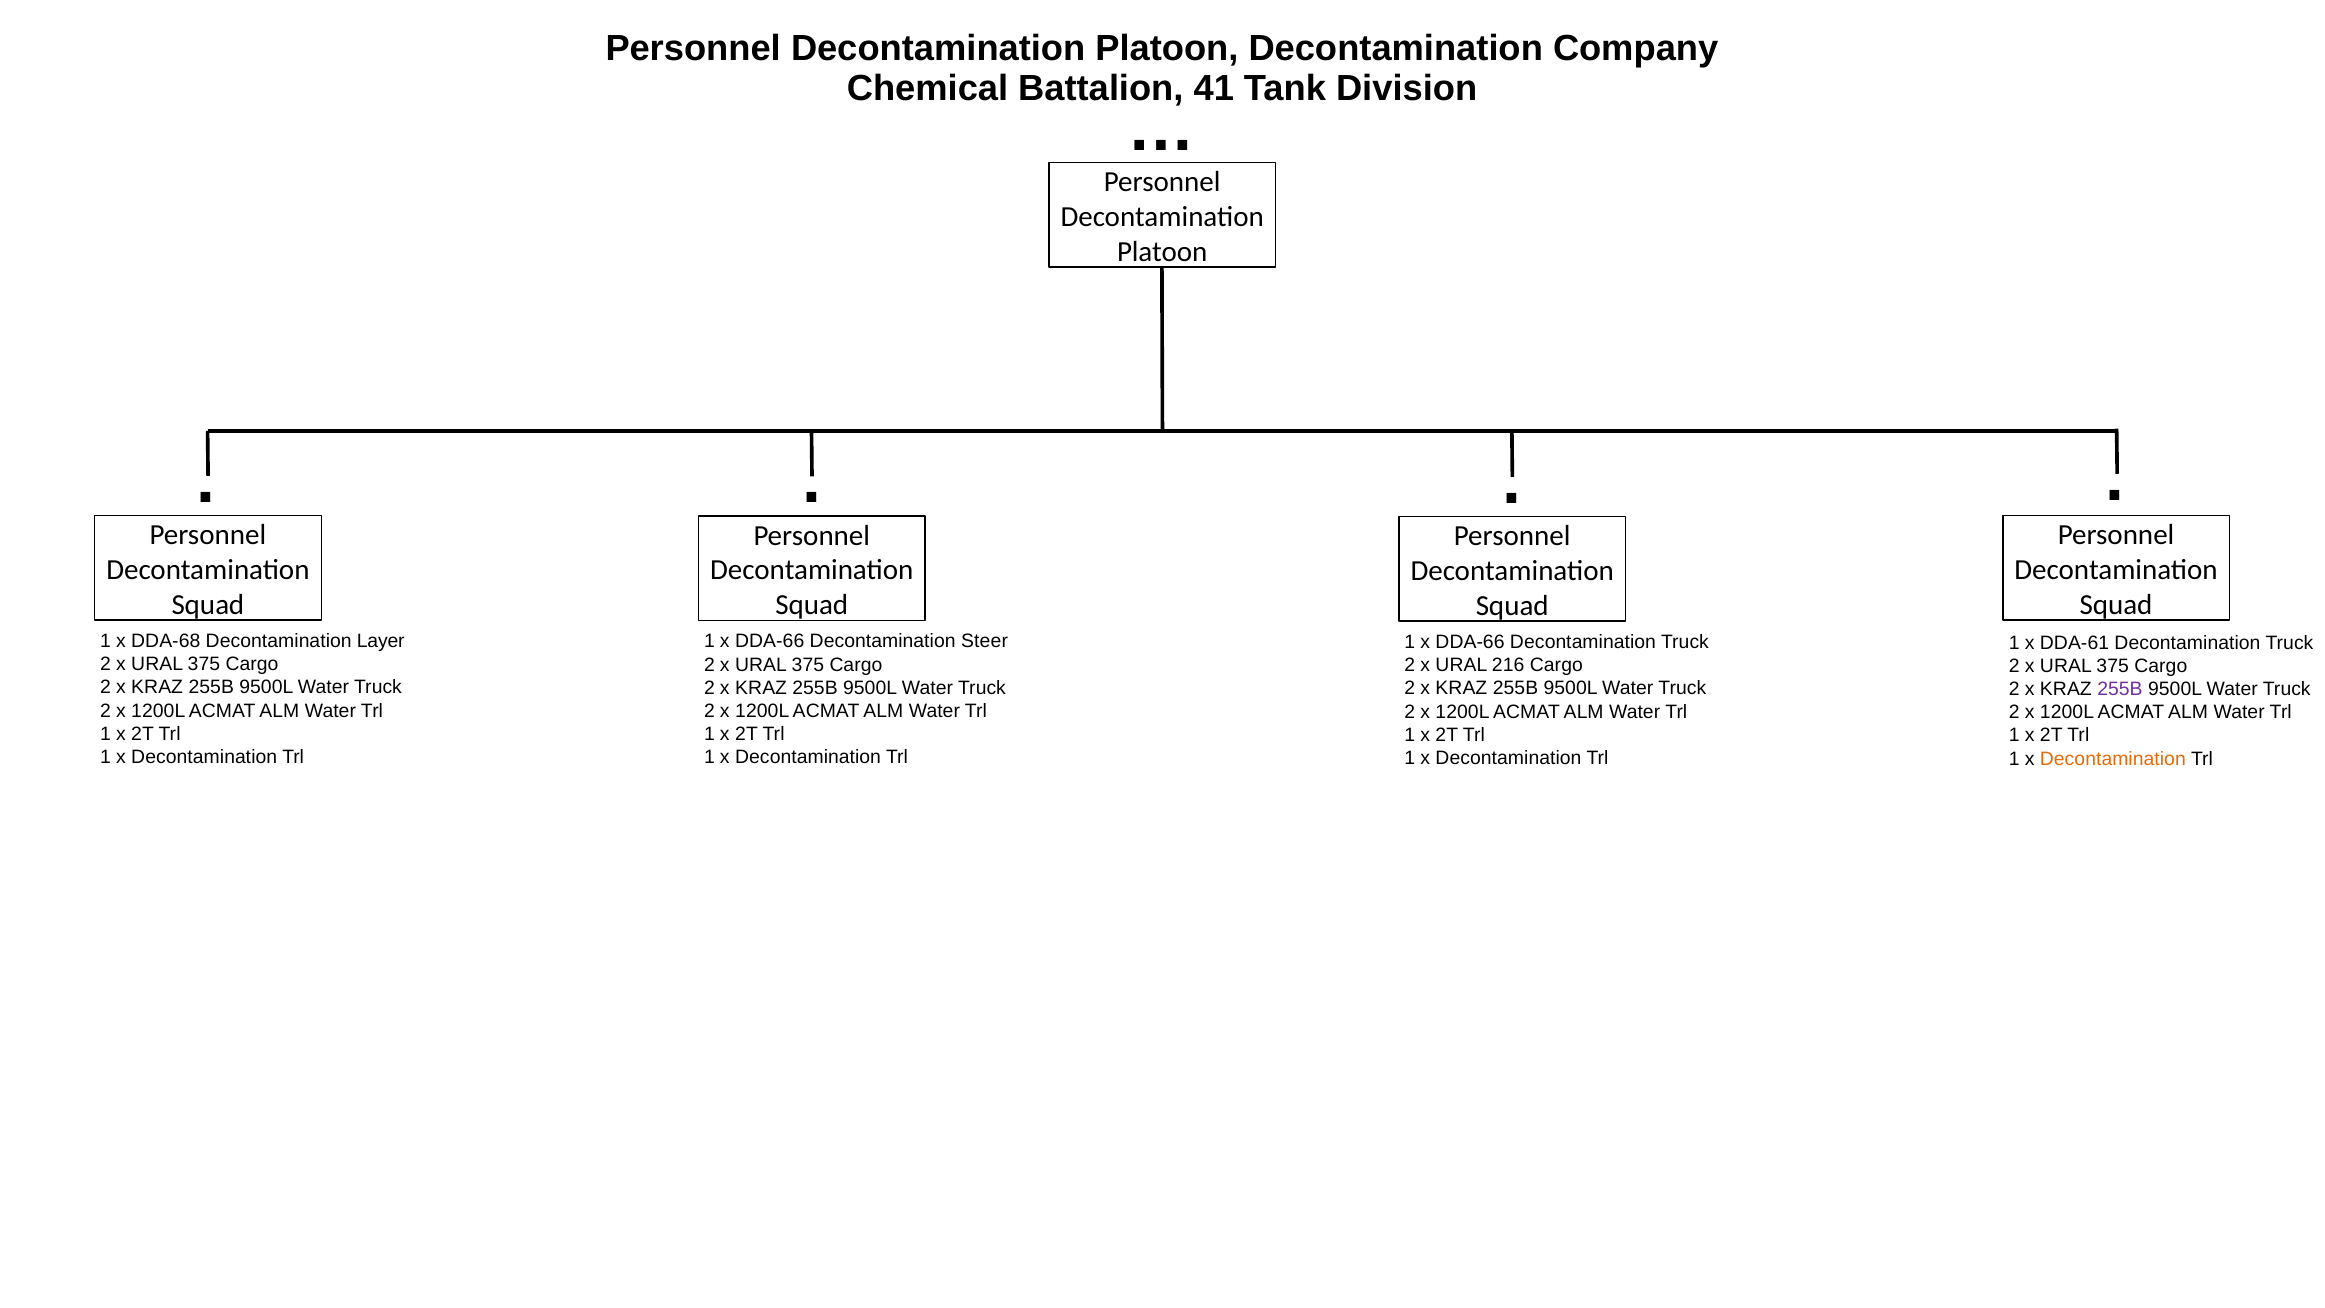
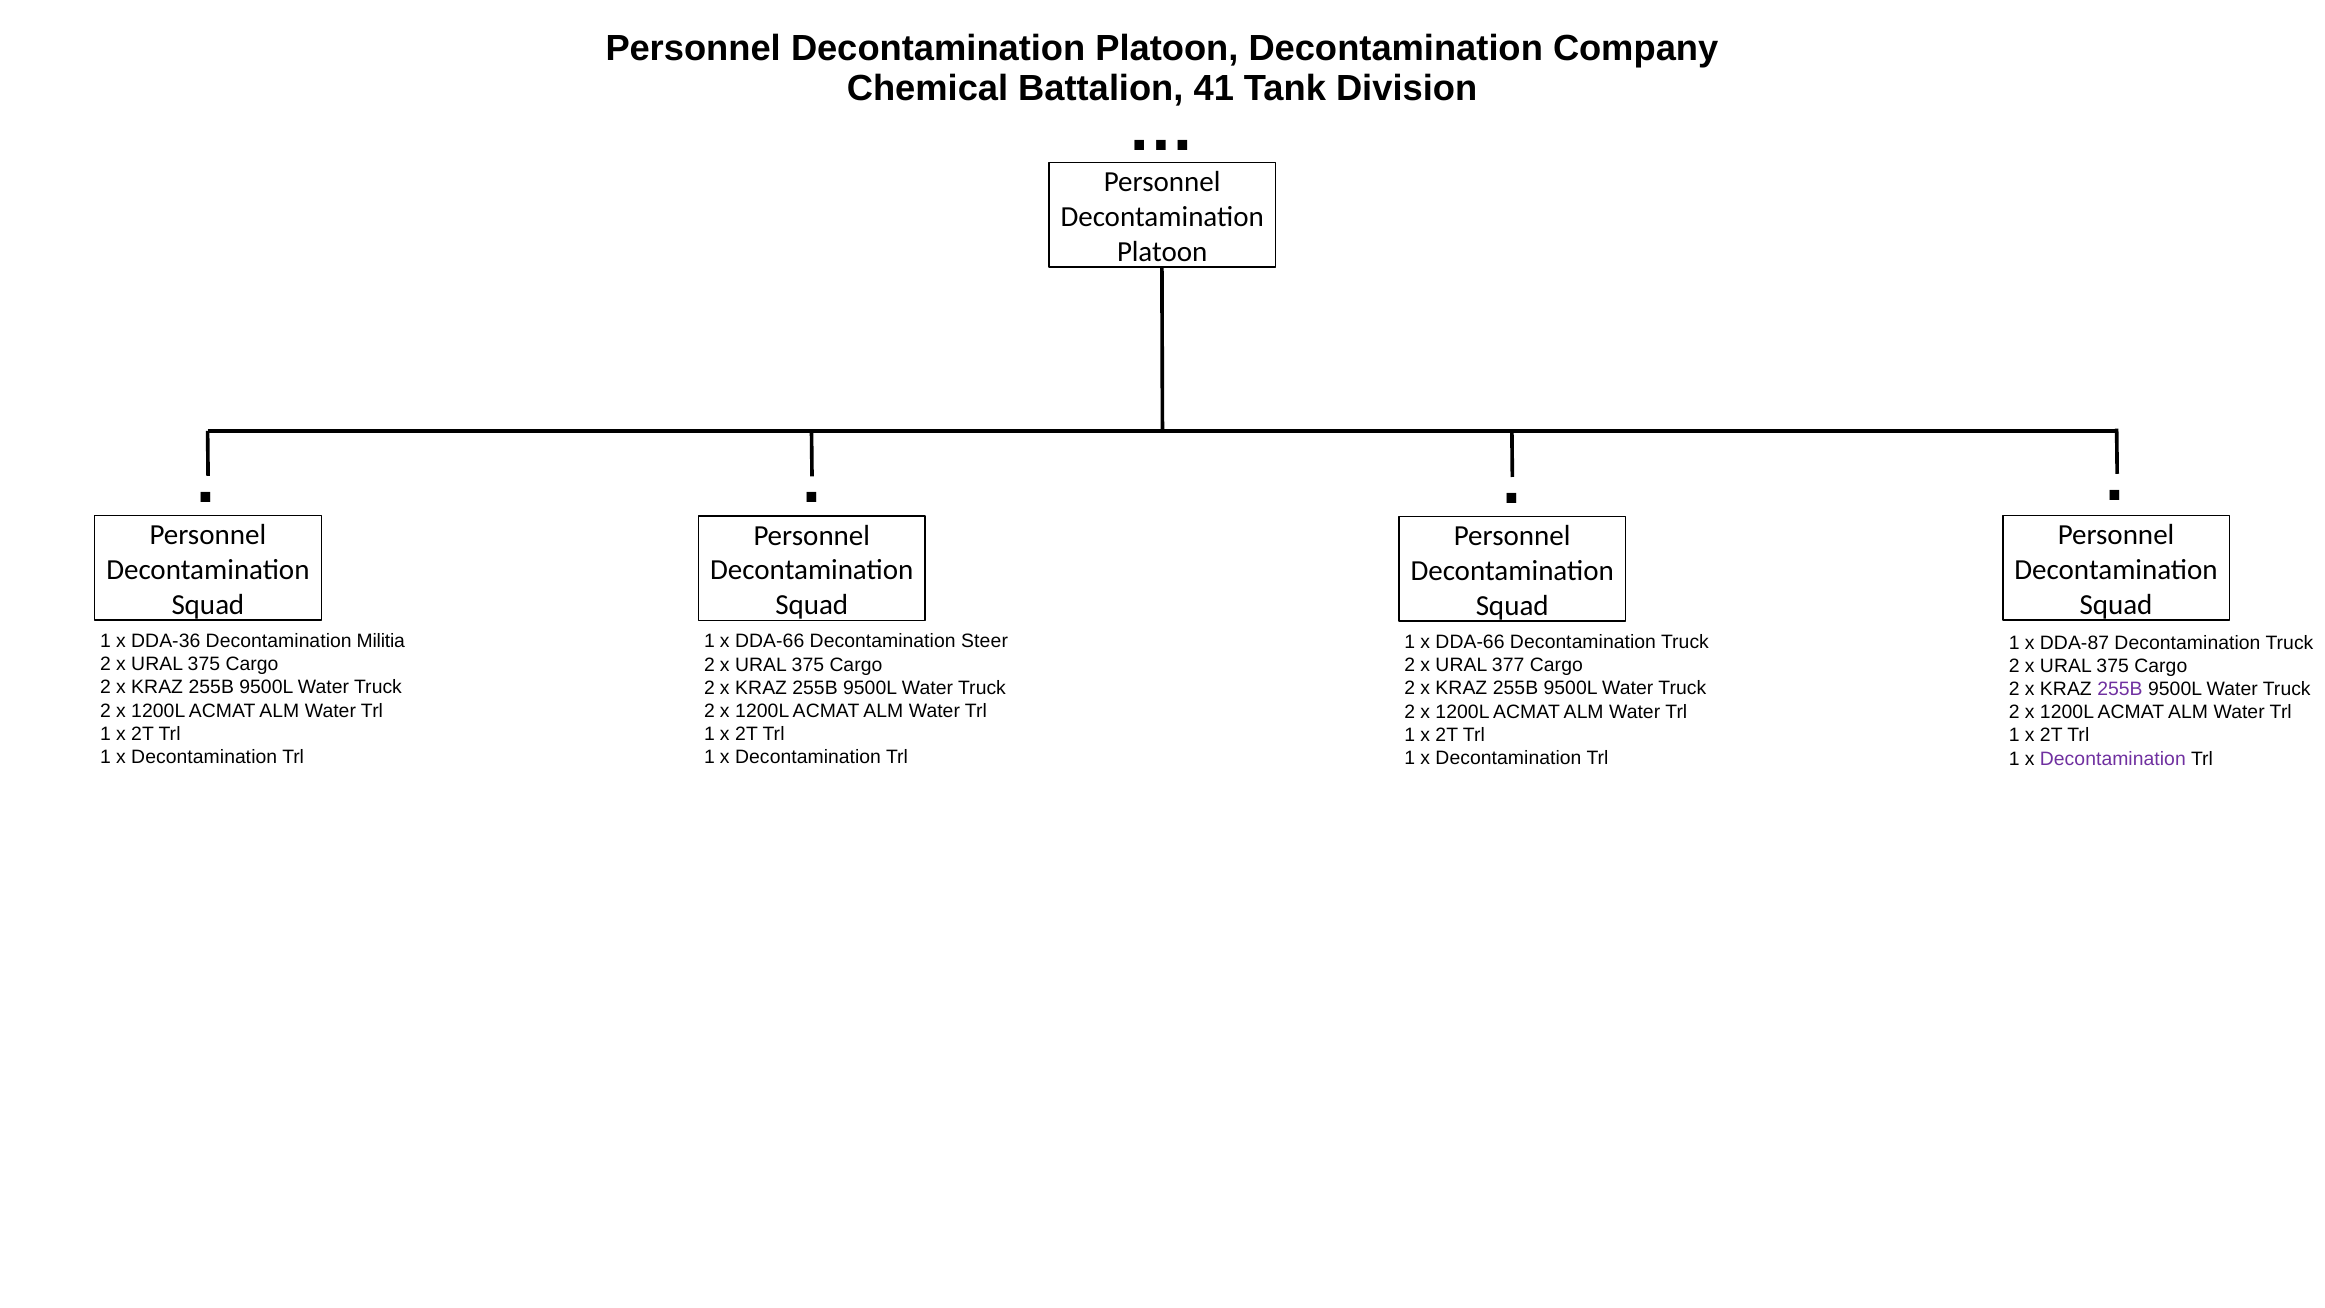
DDA-68: DDA-68 -> DDA-36
Layer: Layer -> Militia
DDA-61: DDA-61 -> DDA-87
216: 216 -> 377
Decontamination at (2113, 759) colour: orange -> purple
